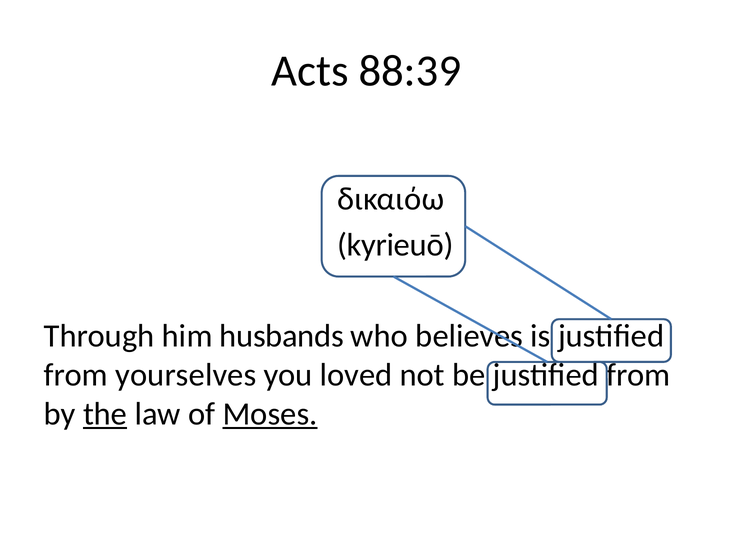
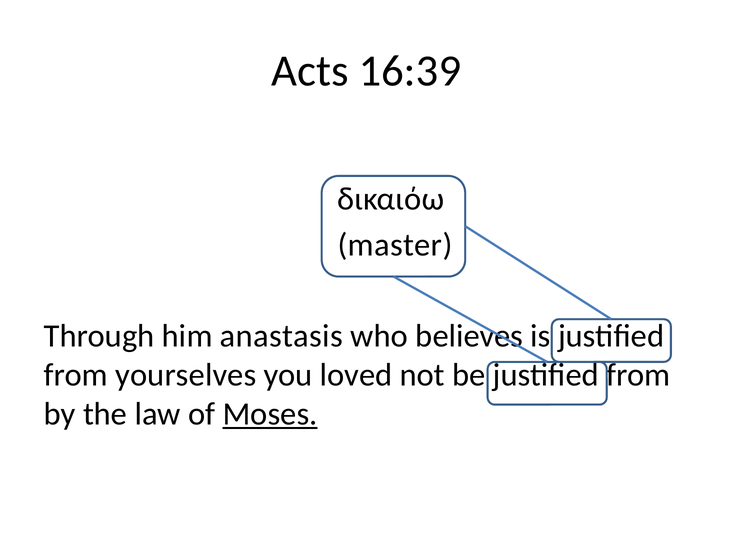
88:39: 88:39 -> 16:39
kyrieuō: kyrieuō -> master
husbands: husbands -> anastasis
the underline: present -> none
